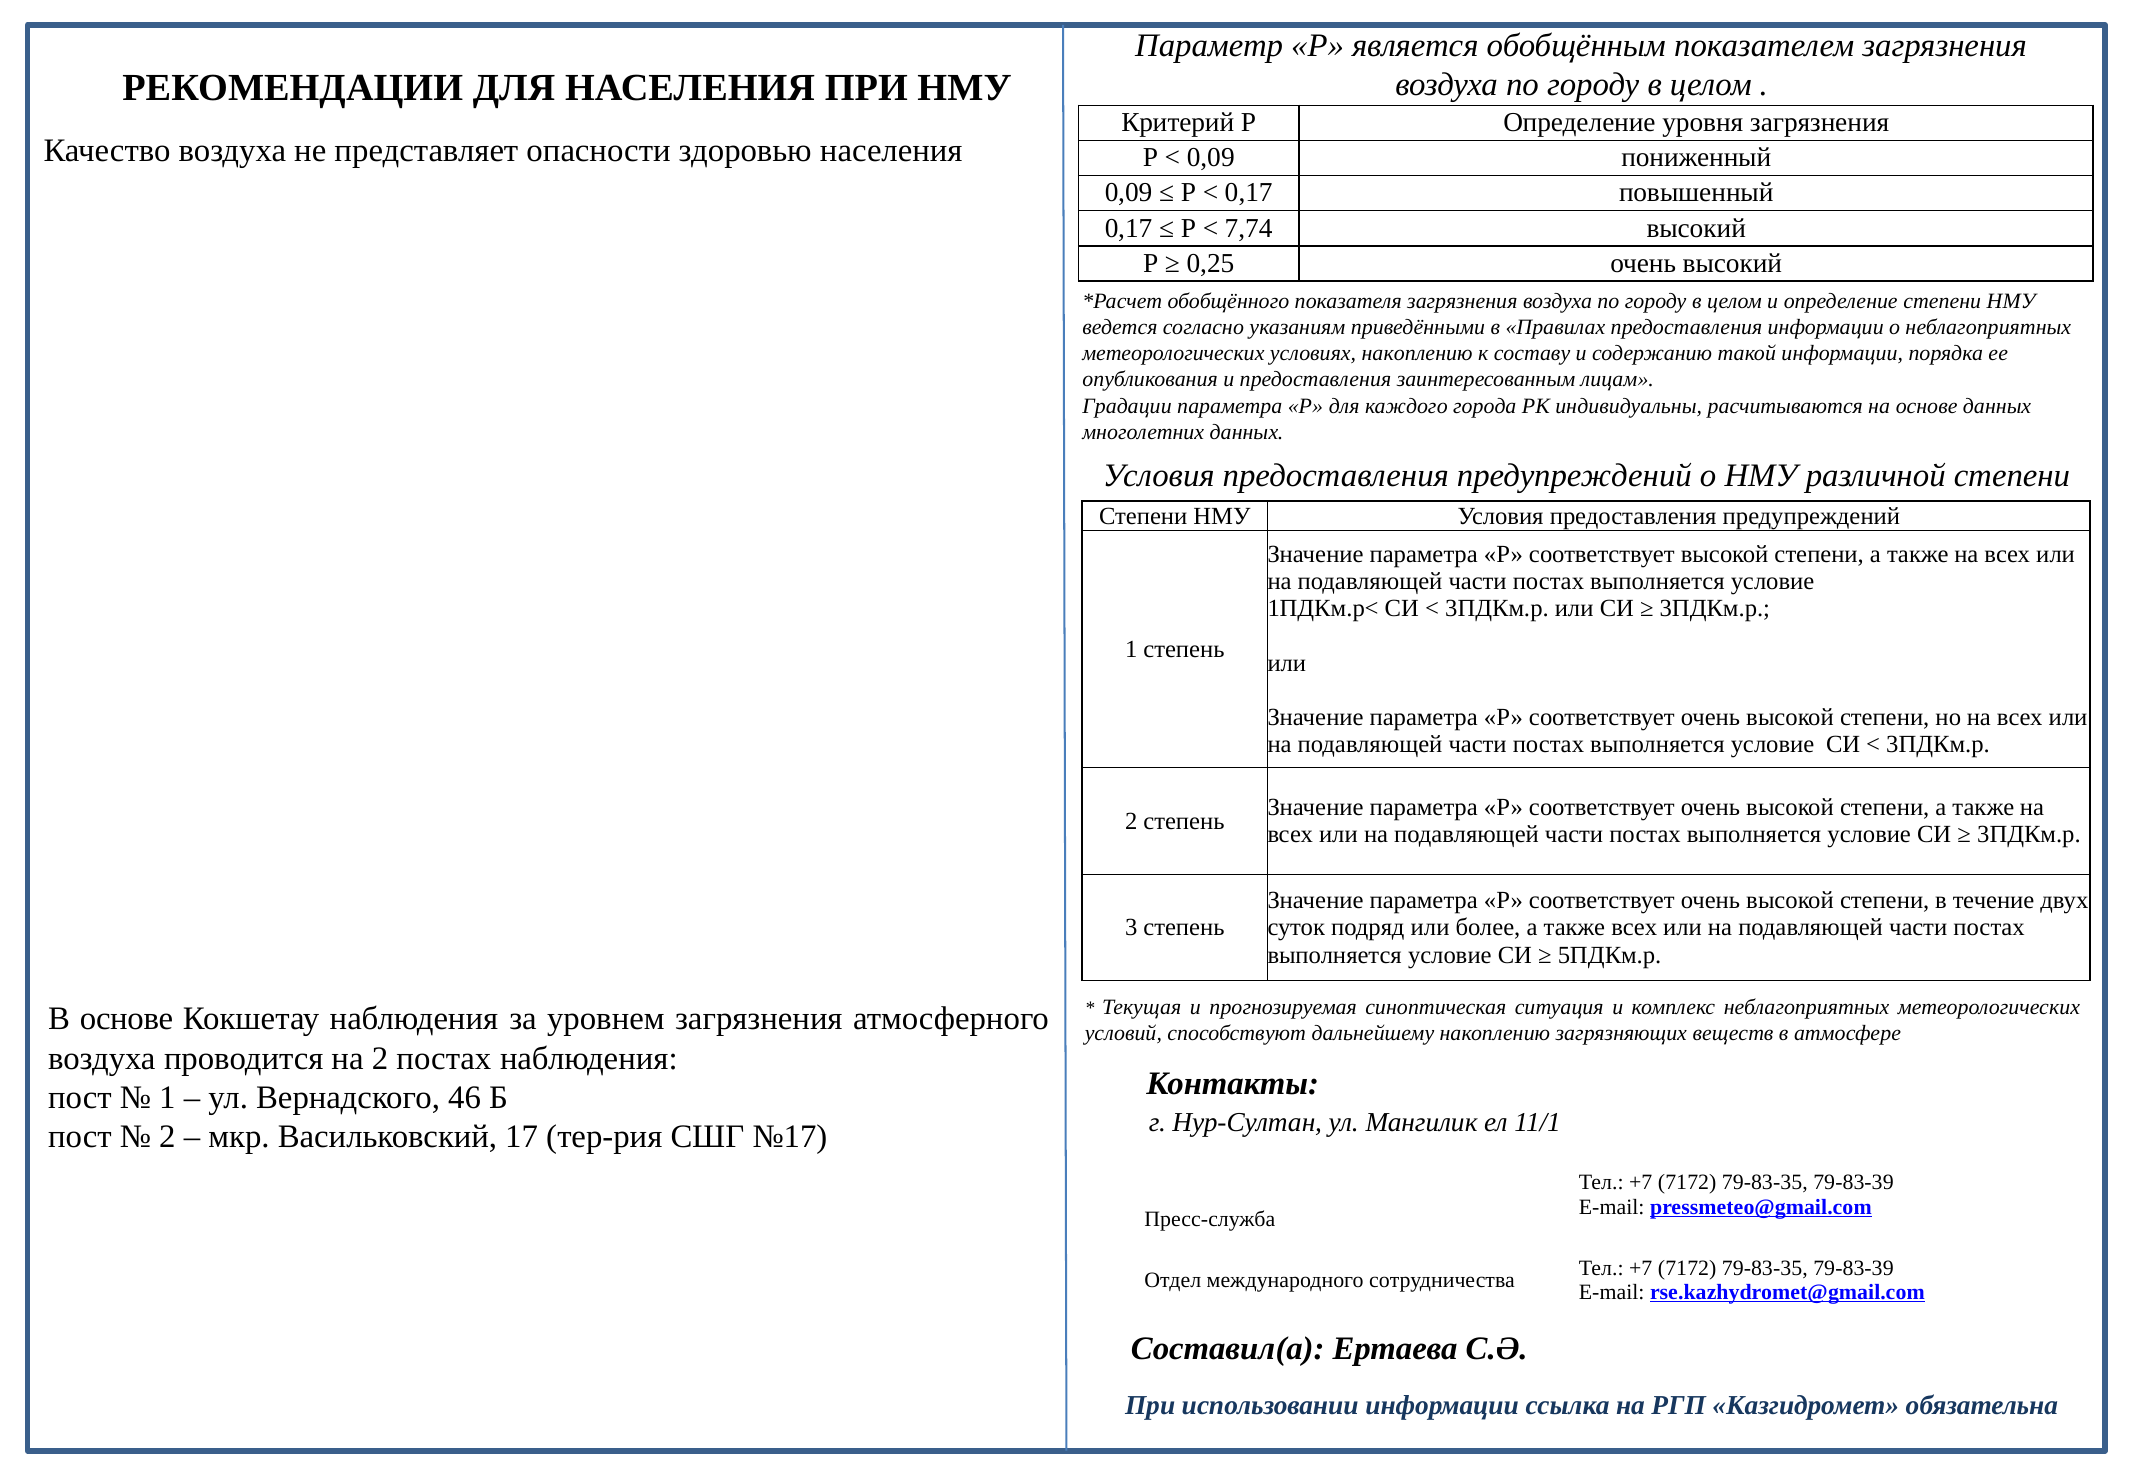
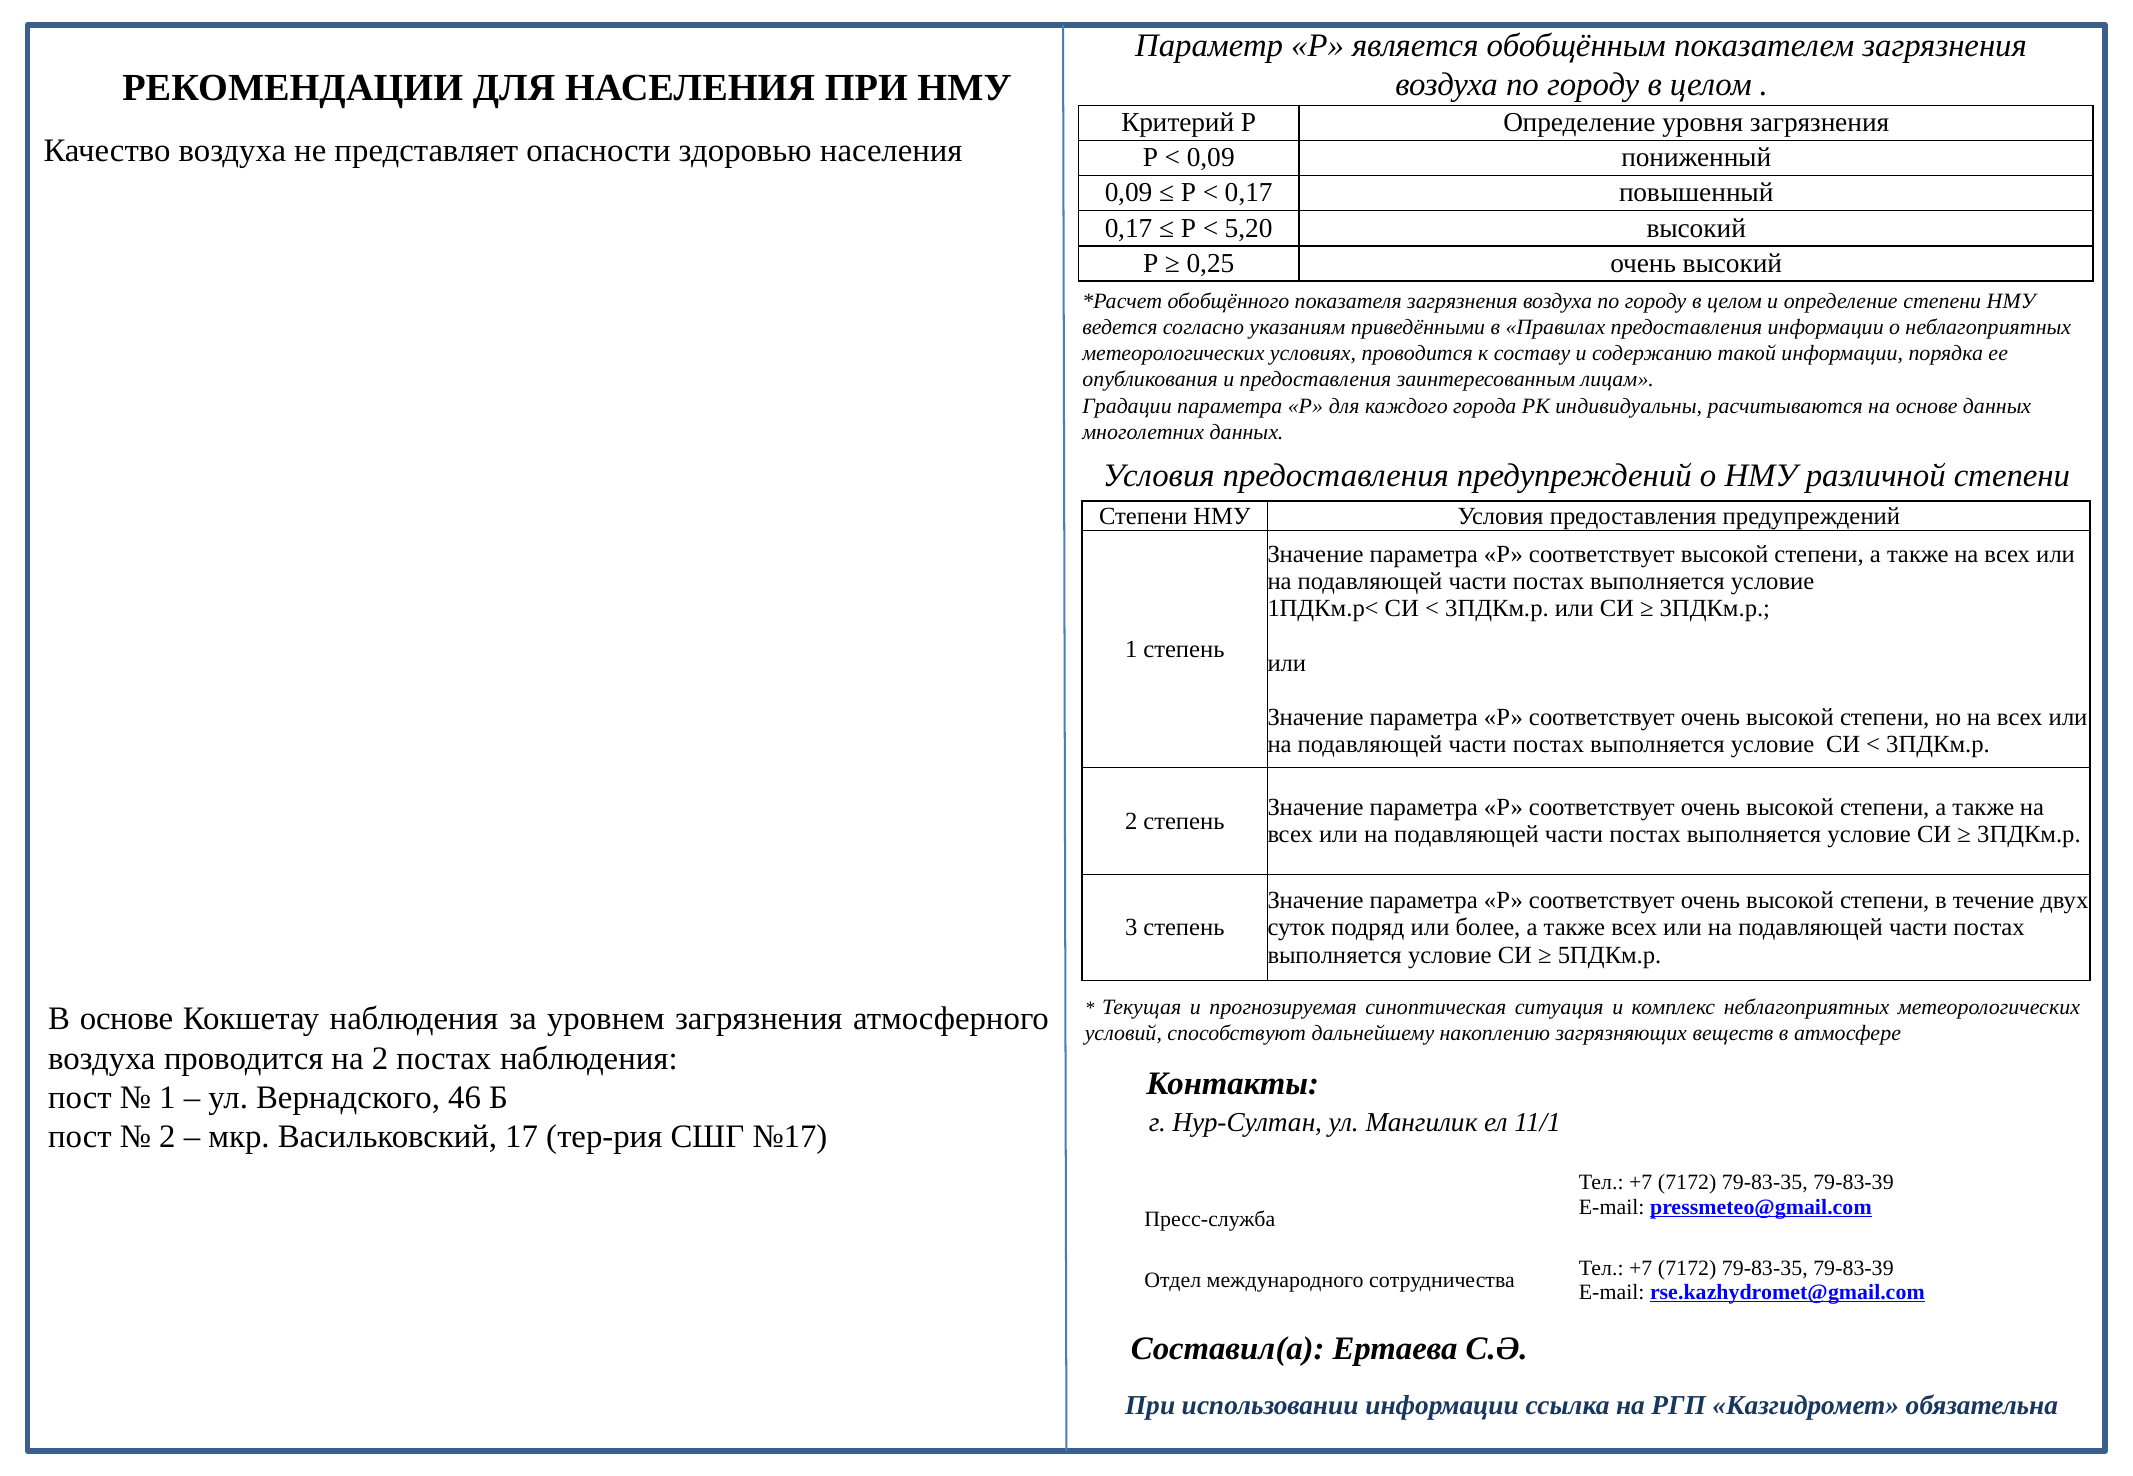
7,74: 7,74 -> 5,20
условиях накоплению: накоплению -> проводится
